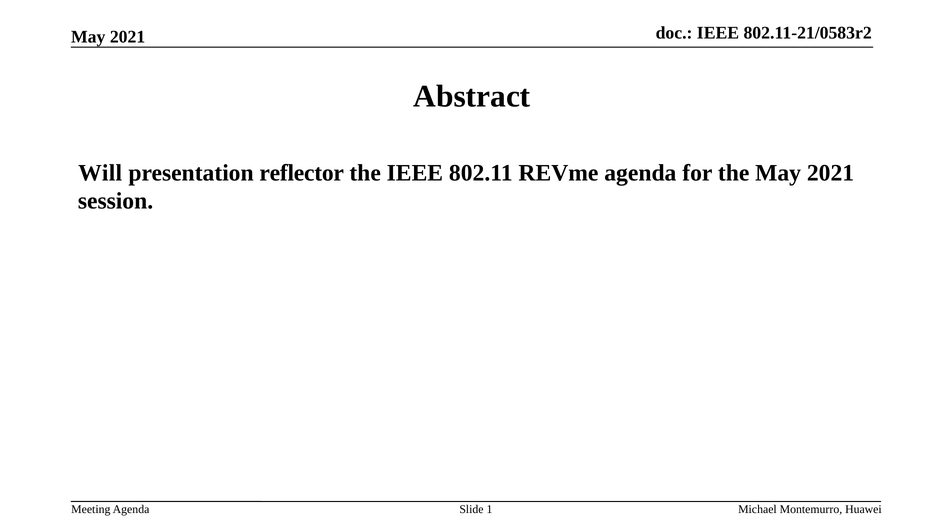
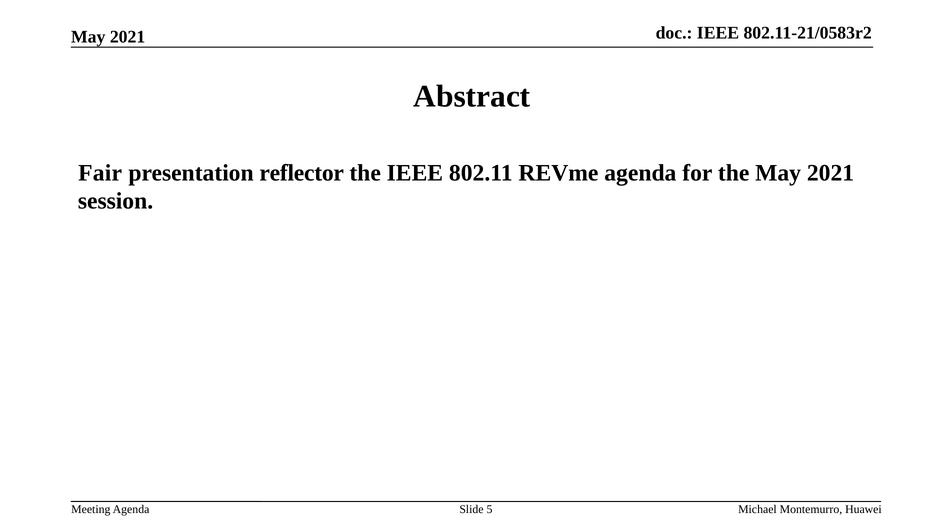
Will: Will -> Fair
1: 1 -> 5
